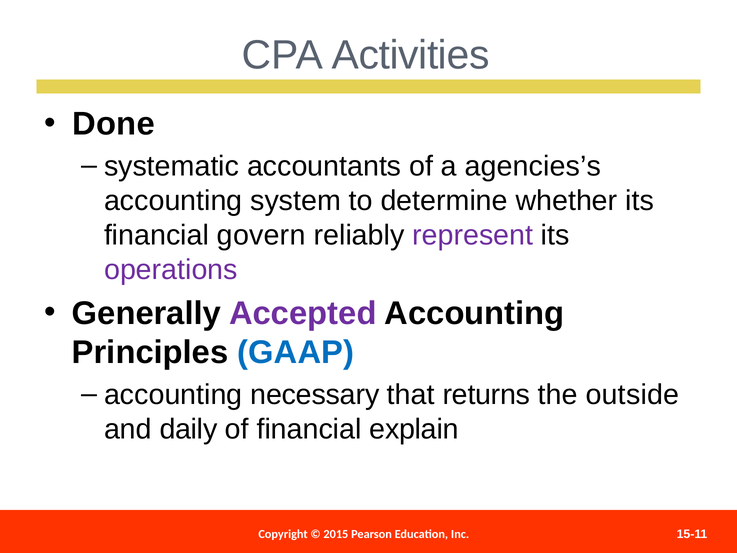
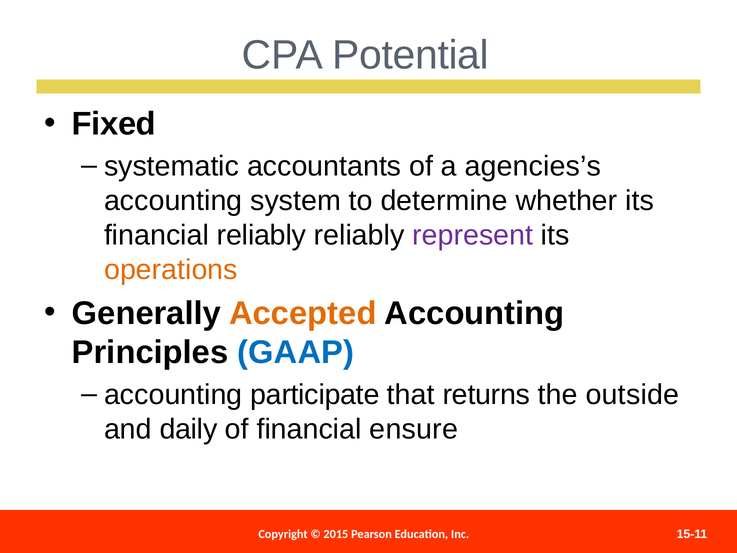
Activities: Activities -> Potential
Done: Done -> Fixed
financial govern: govern -> reliably
operations colour: purple -> orange
Accepted colour: purple -> orange
necessary: necessary -> participate
explain: explain -> ensure
